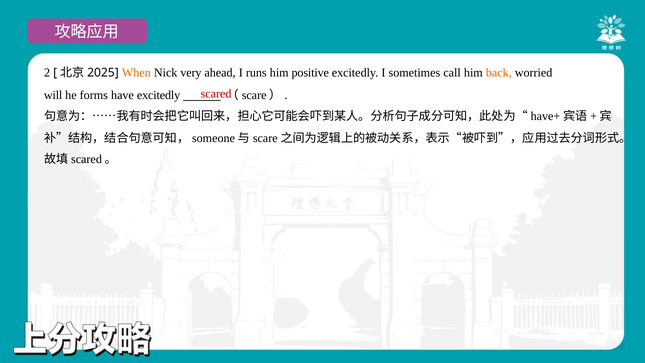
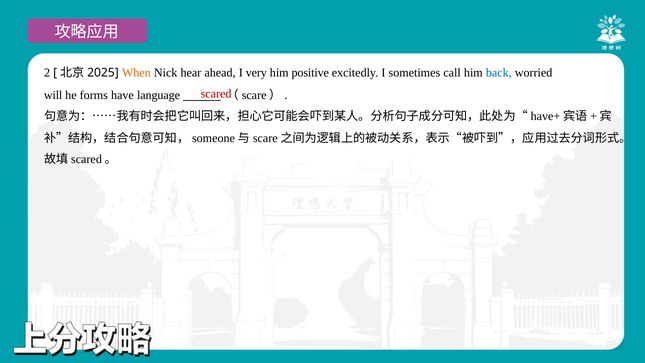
very: very -> hear
runs: runs -> very
back colour: orange -> blue
have excitedly: excitedly -> language
